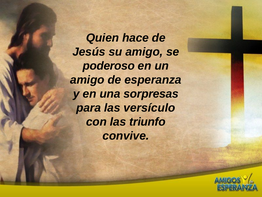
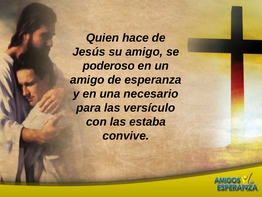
sorpresas: sorpresas -> necesario
triunfo: triunfo -> estaba
